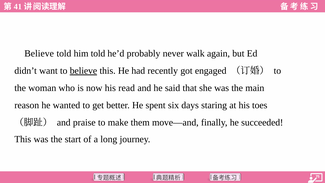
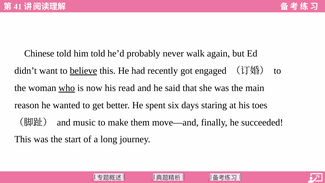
Believe at (39, 53): Believe -> Chinese
who underline: none -> present
praise: praise -> music
